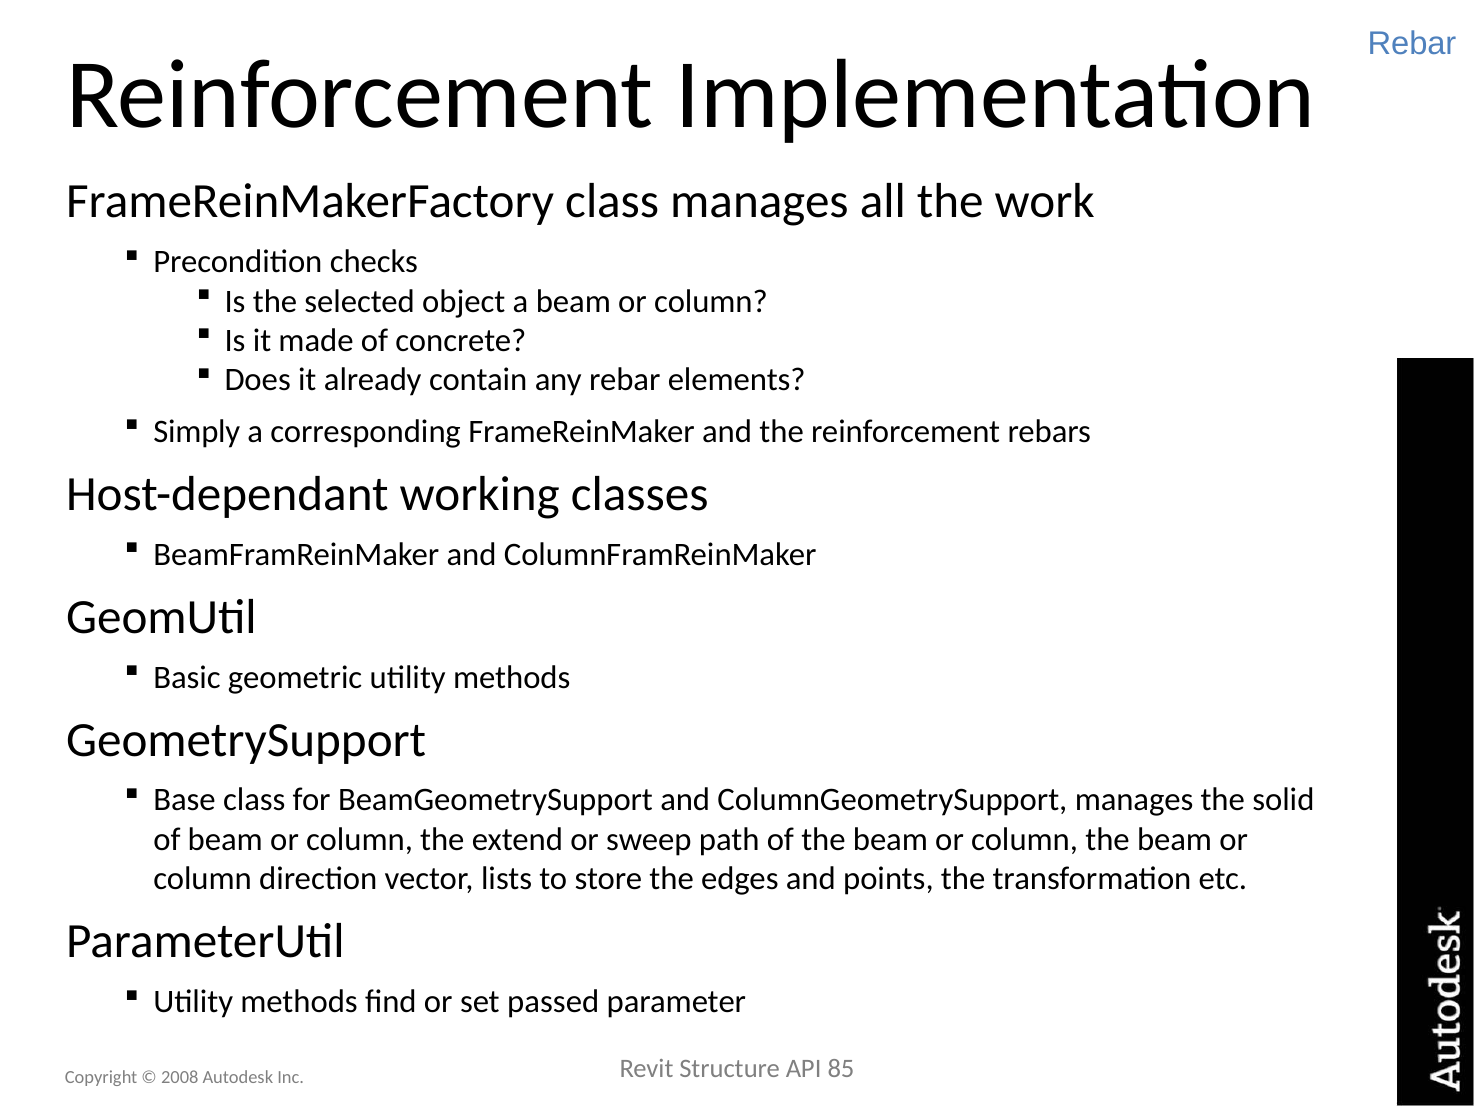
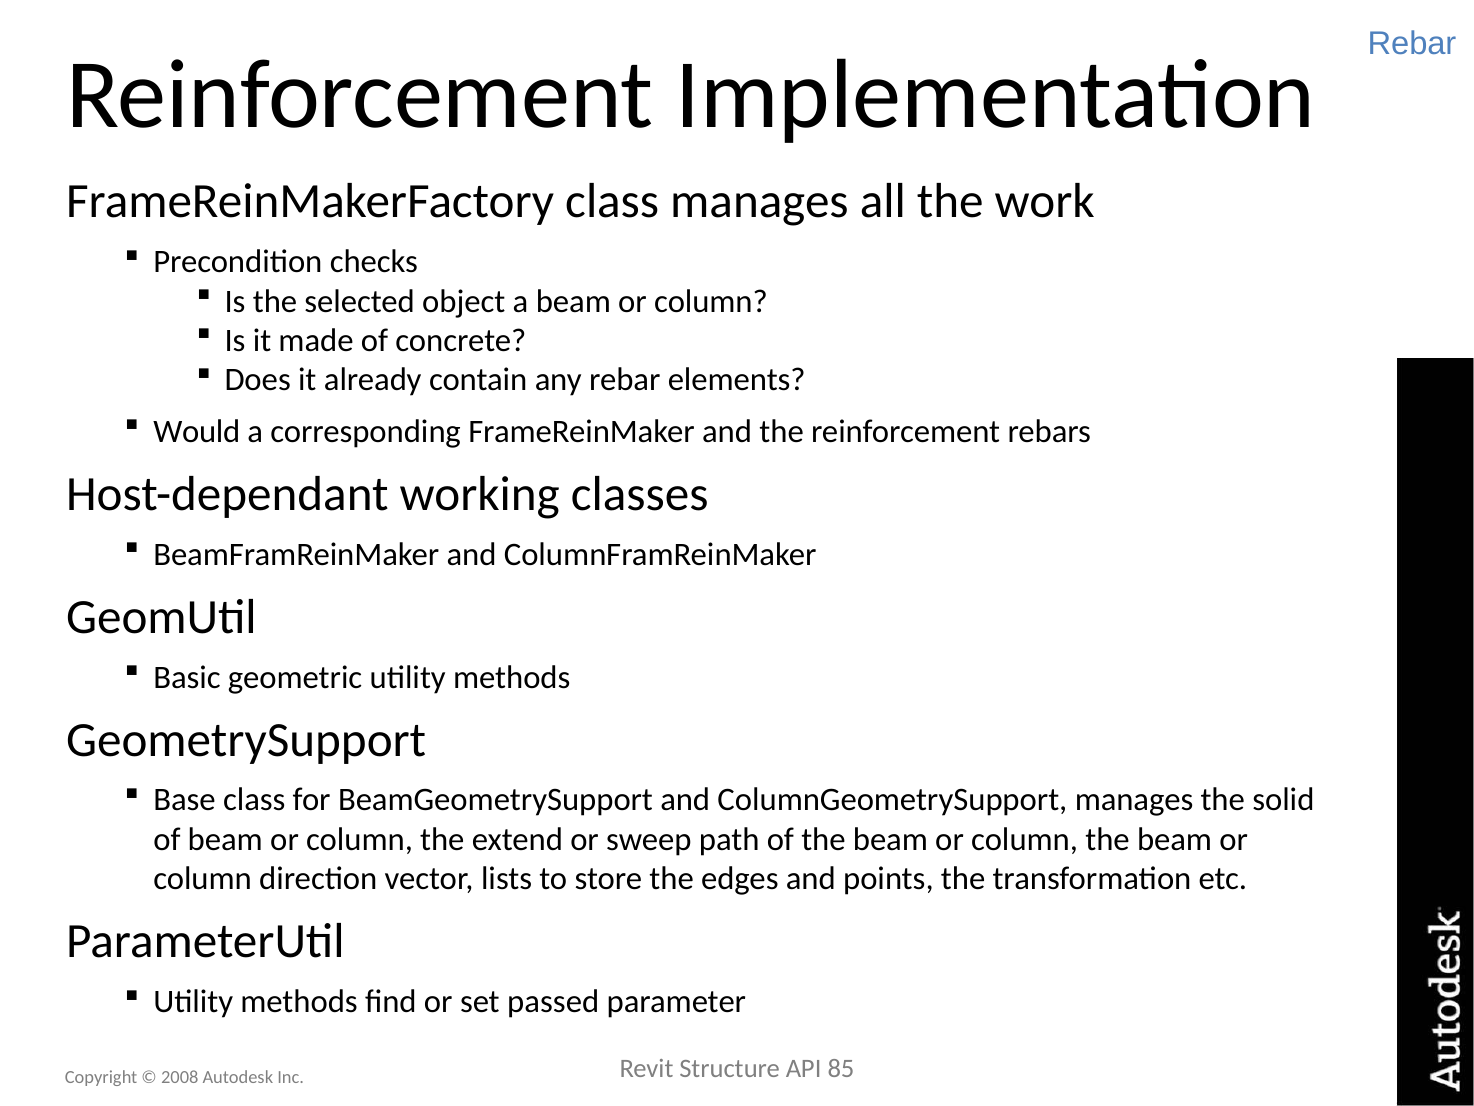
Simply: Simply -> Would
